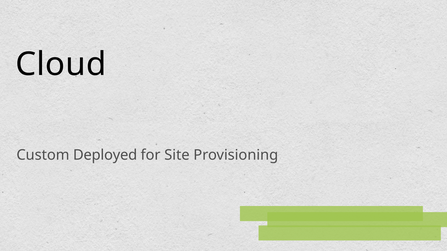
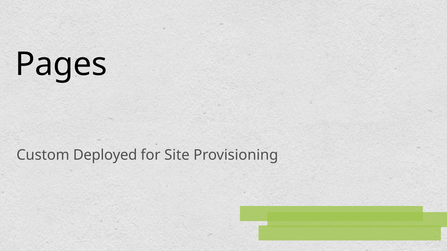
Cloud: Cloud -> Pages
